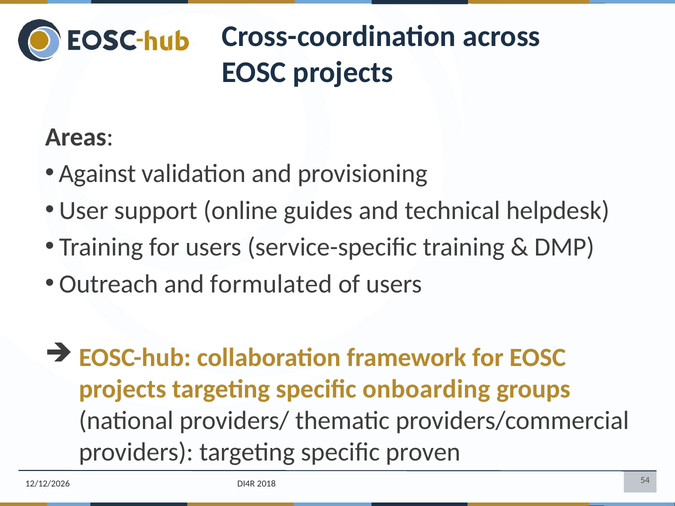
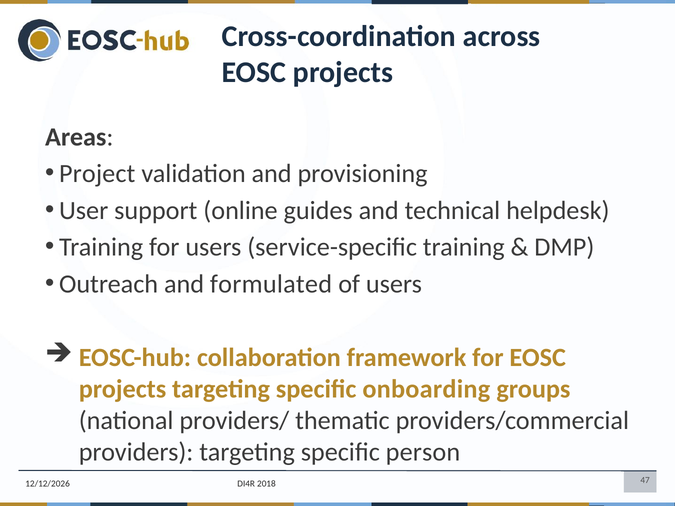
Against: Against -> Project
proven: proven -> person
54: 54 -> 47
